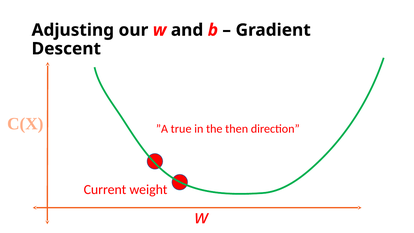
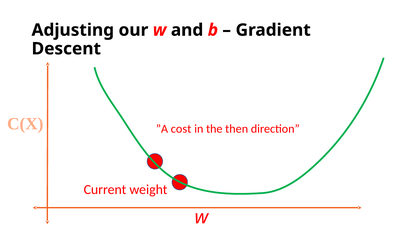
true: true -> cost
